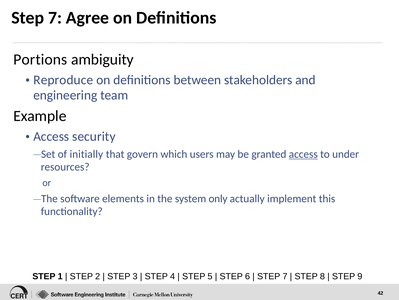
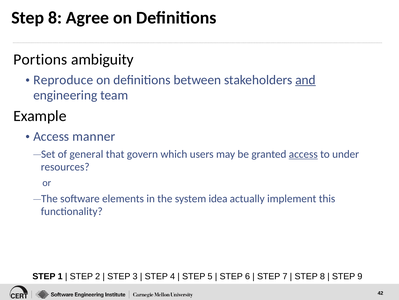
7 at (55, 18): 7 -> 8
and underline: none -> present
security: security -> manner
initially: initially -> general
only: only -> idea
